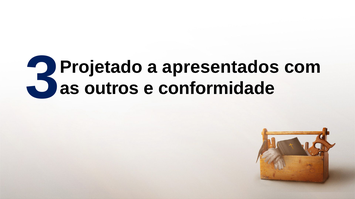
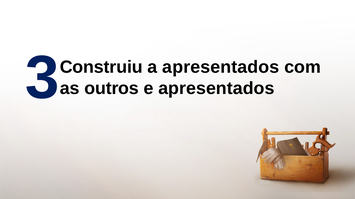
Projetado: Projetado -> Construiu
e conformidade: conformidade -> apresentados
